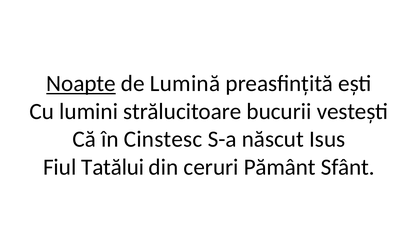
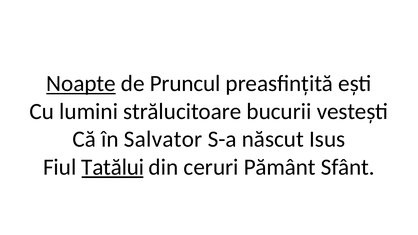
Lumină: Lumină -> Pruncul
Cinstesc: Cinstesc -> Salvator
Tatălui underline: none -> present
